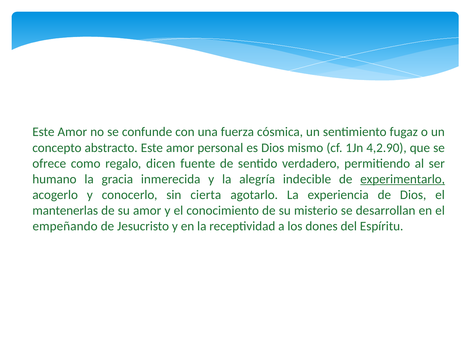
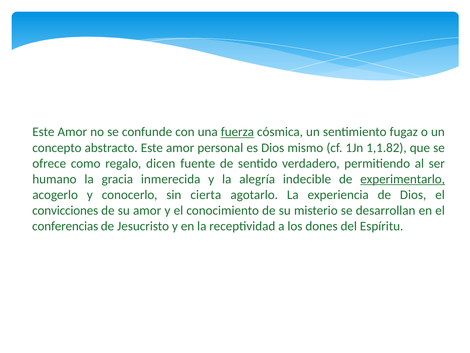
fuerza underline: none -> present
4,2.90: 4,2.90 -> 1,1.82
mantenerlas: mantenerlas -> convicciones
empeñando: empeñando -> conferencias
